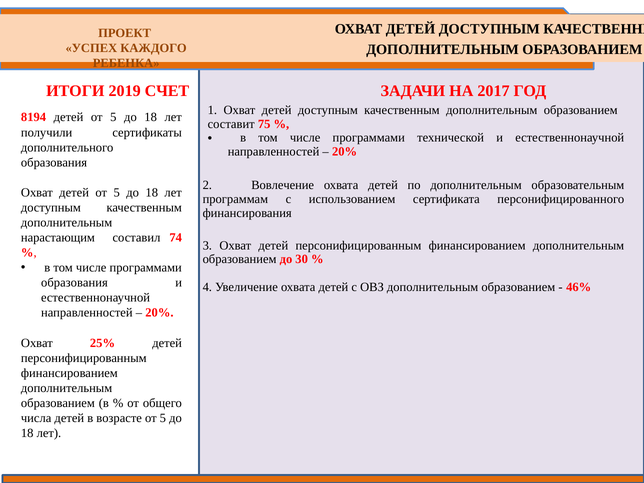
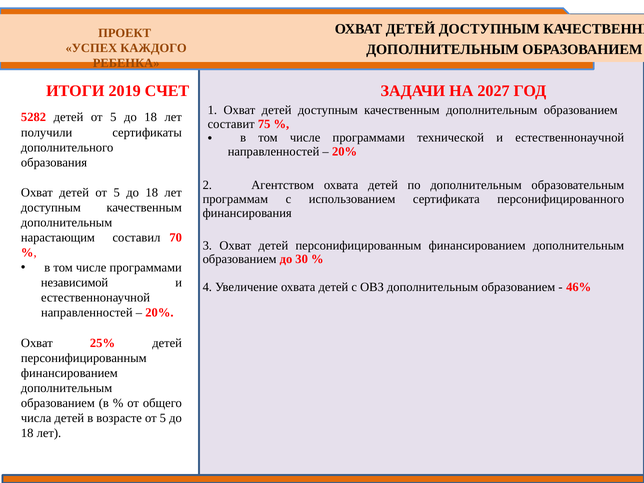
2017: 2017 -> 2027
8194: 8194 -> 5282
Вовлечение: Вовлечение -> Агентством
74: 74 -> 70
образования at (74, 283): образования -> независимой
